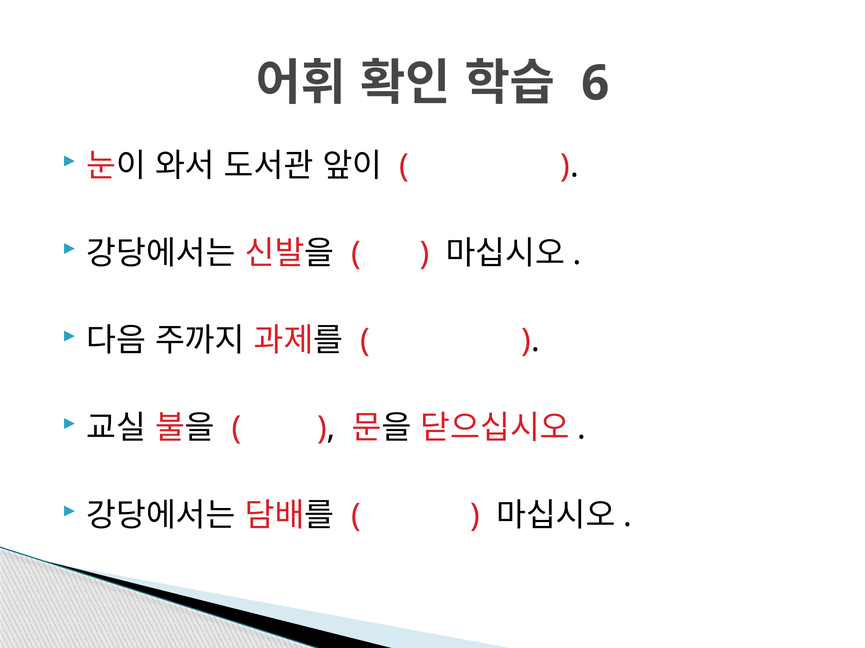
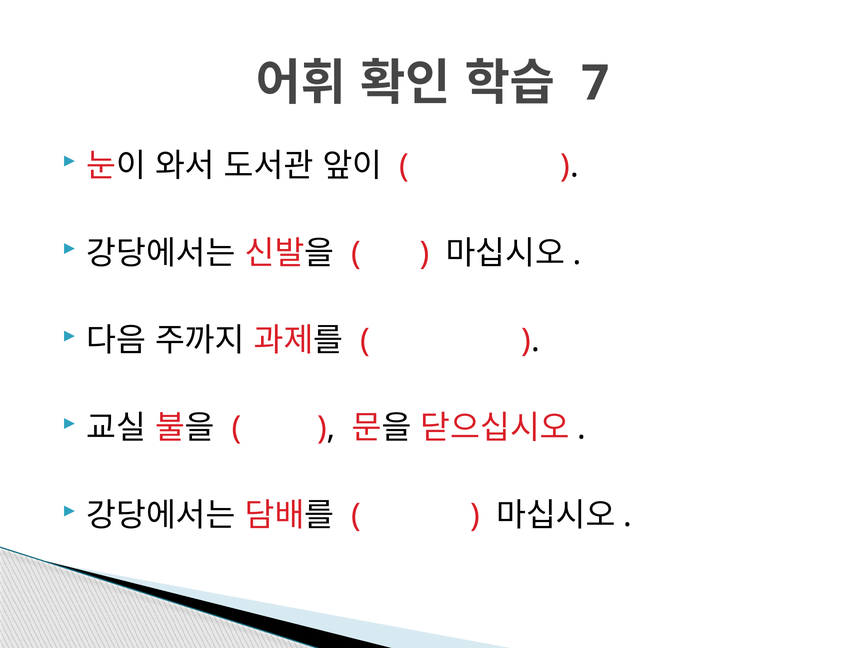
6: 6 -> 7
